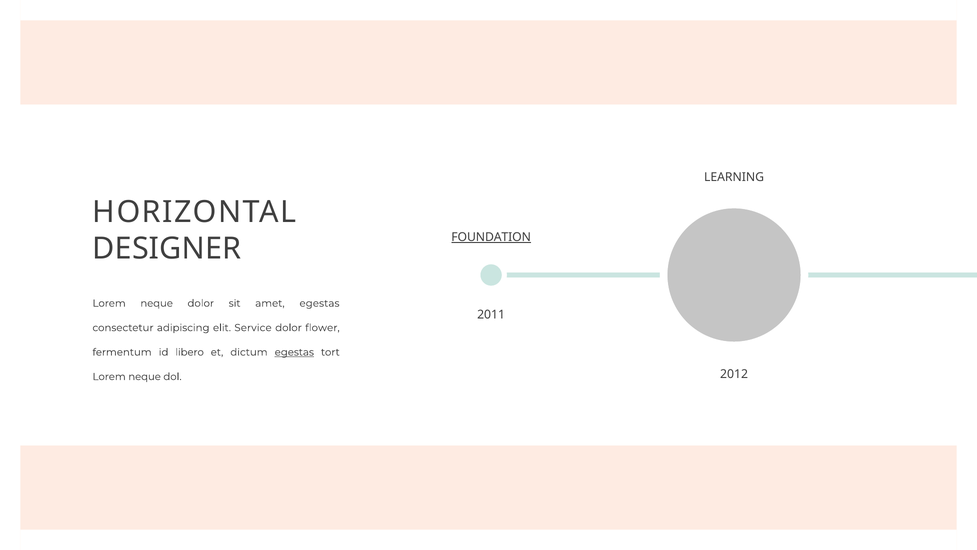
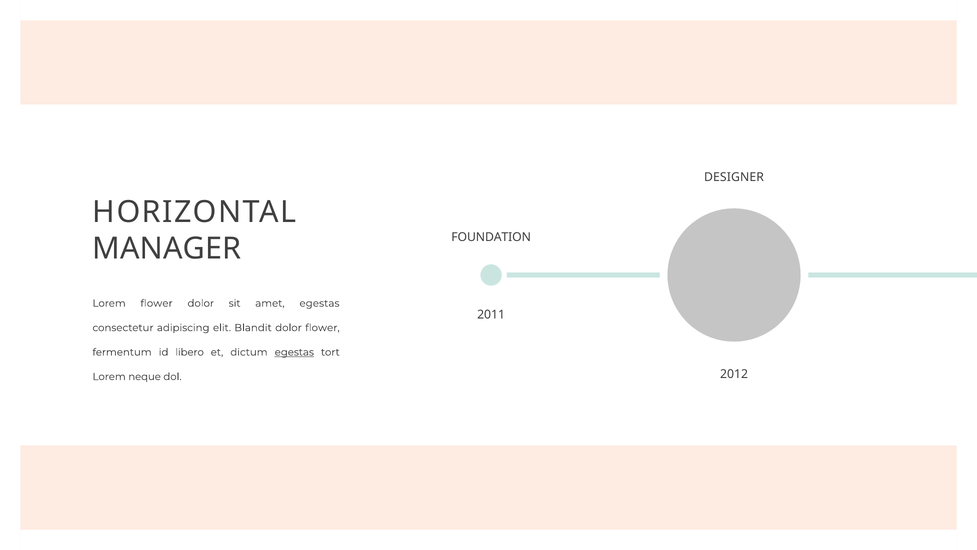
LEARNING: LEARNING -> DESIGNER
FOUNDATION underline: present -> none
DESIGNER: DESIGNER -> MANAGER
neque at (157, 303): neque -> flower
Service: Service -> Blandit
